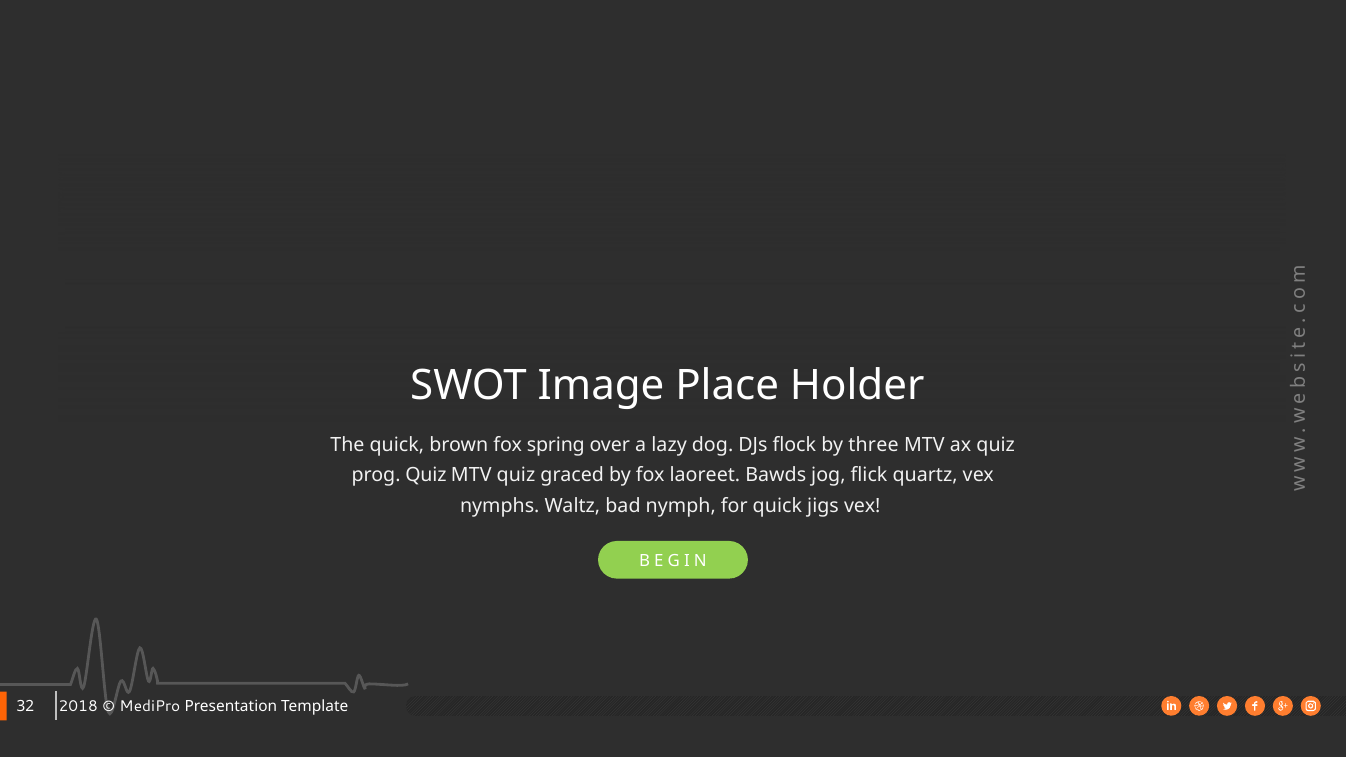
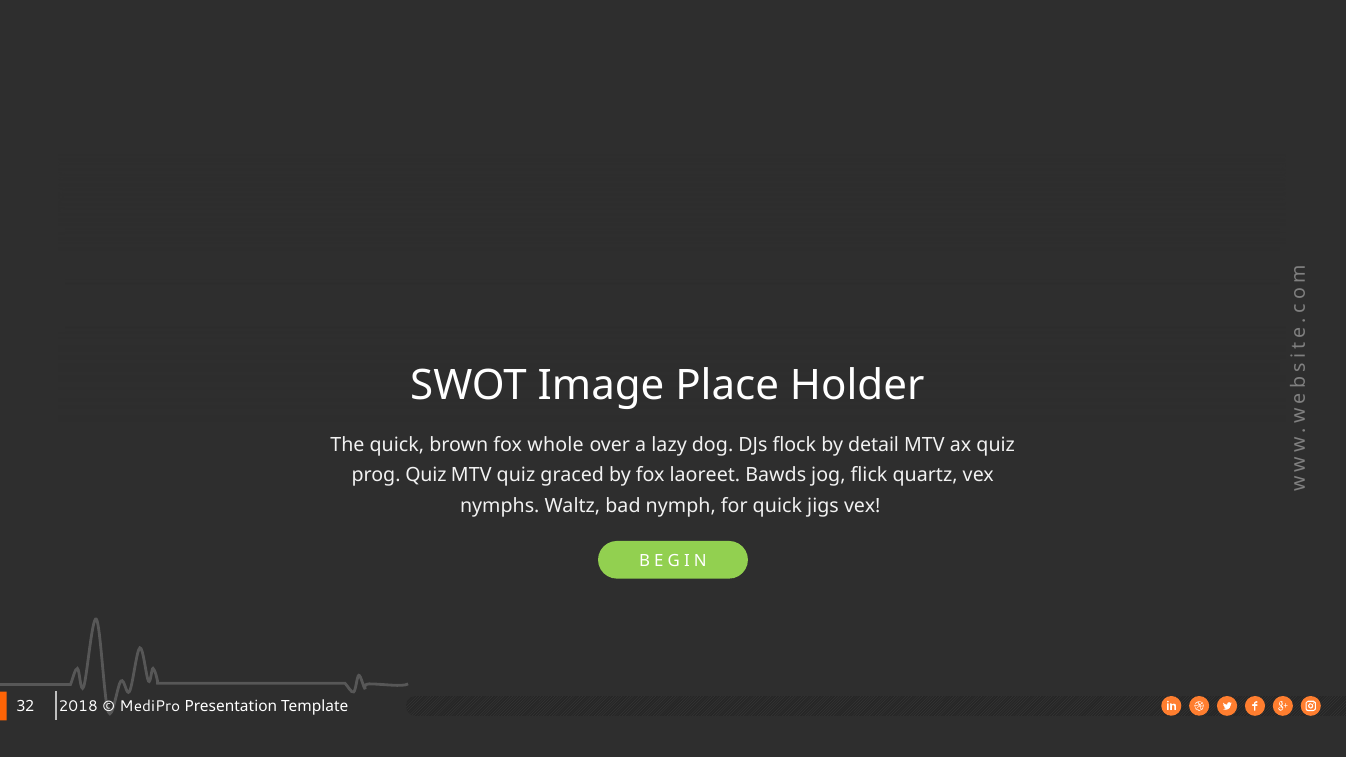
spring: spring -> whole
three: three -> detail
